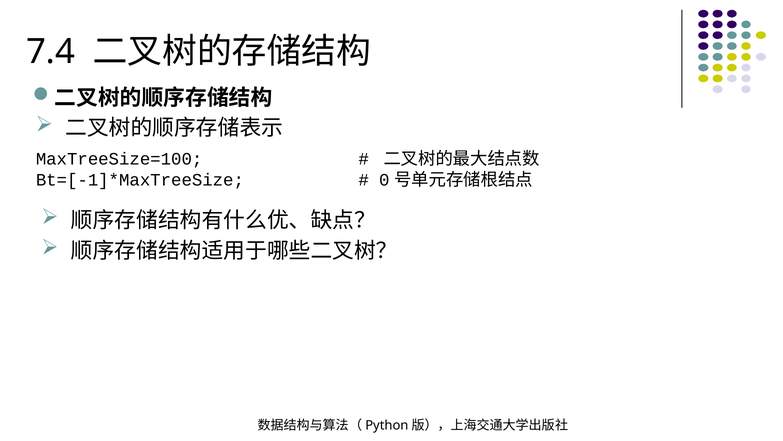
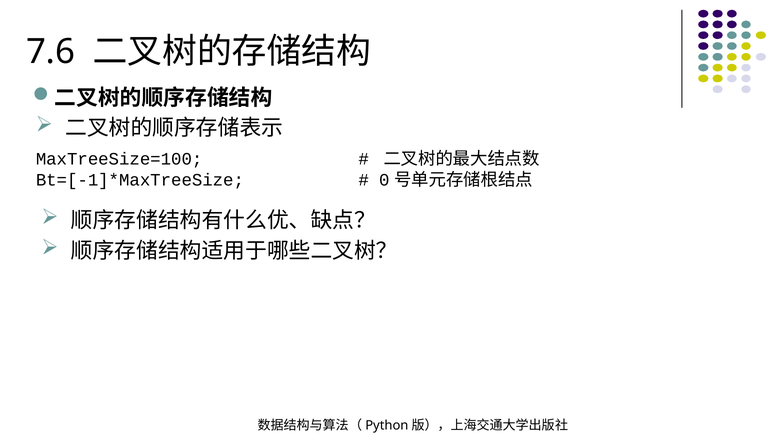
7.4: 7.4 -> 7.6
